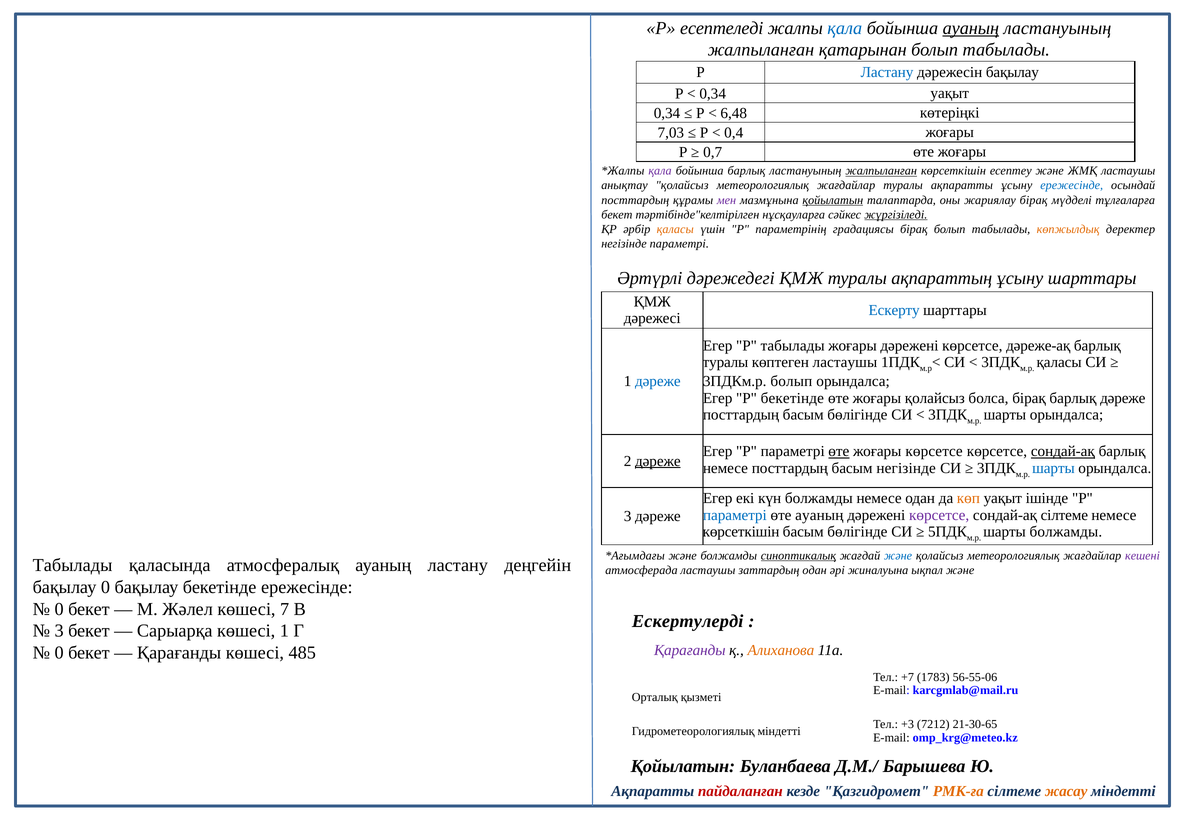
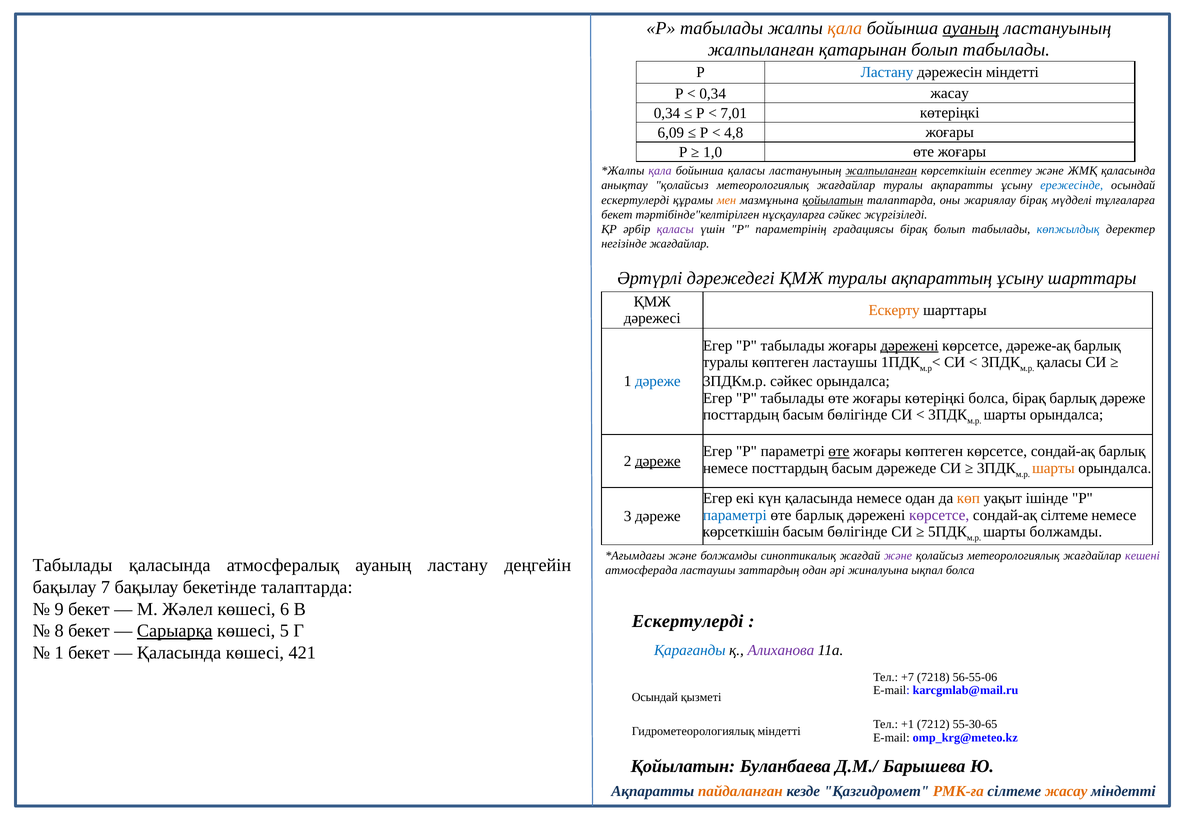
есептеледі at (722, 28): есептеледі -> табылады
қала at (845, 28) colour: blue -> orange
дәрежесін бақылау: бақылау -> міндетті
0,34 уақыт: уақыт -> жасау
6,48: 6,48 -> 7,01
7,03: 7,03 -> 6,09
0,4: 0,4 -> 4,8
0,7: 0,7 -> 1,0
бойынша барлық: барлық -> қаласы
ЖМҚ ластаушы: ластаушы -> қаласында
посттардың at (635, 200): посттардың -> ескертулерді
мен colour: purple -> orange
жүргізіледі underline: present -> none
қаласы at (675, 229) colour: orange -> purple
көпжылдық colour: orange -> blue
негізінде параметрі: параметрі -> жағдайлар
Ескерту colour: blue -> orange
дәрежені at (909, 346) underline: none -> present
3ПДКм.р болып: болып -> сәйкес
P бекетінде: бекетінде -> табылады
жоғары қолайсыз: қолайсыз -> көтеріңкі
жоғары көрсетсе: көрсетсе -> көптеген
сондай-ақ at (1063, 452) underline: present -> none
басым негізінде: негізінде -> дәрежеде
шарты at (1053, 468) colour: blue -> orange
күн болжамды: болжамды -> қаласында
өте ауаның: ауаның -> барлық
синоптикалық underline: present -> none
және at (898, 556) colour: blue -> purple
ықпал және: және -> болса
бақылау 0: 0 -> 7
бекетінде ережесінде: ережесінде -> талаптарда
0 at (59, 609): 0 -> 9
7: 7 -> 6
3 at (59, 631): 3 -> 8
Сарыарқа underline: none -> present
көшесі 1: 1 -> 5
Қарағанды at (690, 650) colour: purple -> blue
Алиханова colour: orange -> purple
0 at (59, 653): 0 -> 1
Қарағанды at (179, 653): Қарағанды -> Қаласында
485: 485 -> 421
1783: 1783 -> 7218
Орталық at (655, 698): Орталық -> Осындай
+3: +3 -> +1
21-30-65: 21-30-65 -> 55-30-65
пайдаланған colour: red -> orange
